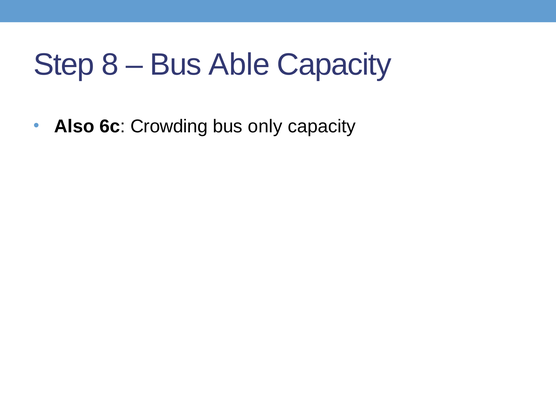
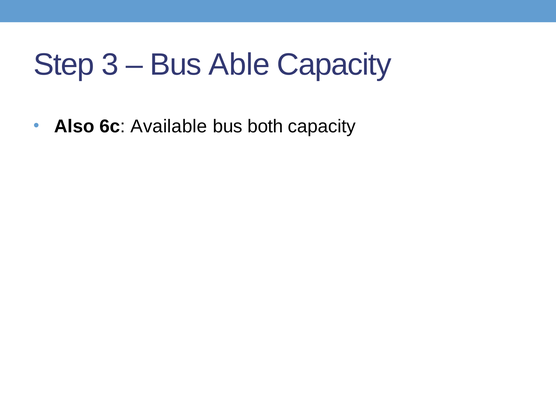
8: 8 -> 3
Crowding: Crowding -> Available
only: only -> both
